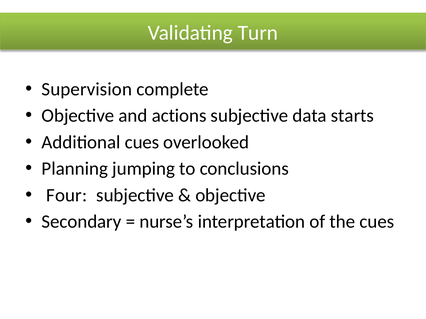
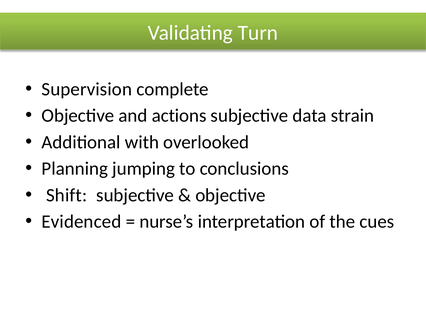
starts: starts -> strain
Additional cues: cues -> with
Four: Four -> Shift
Secondary: Secondary -> Evidenced
